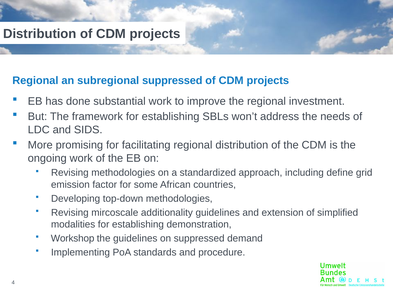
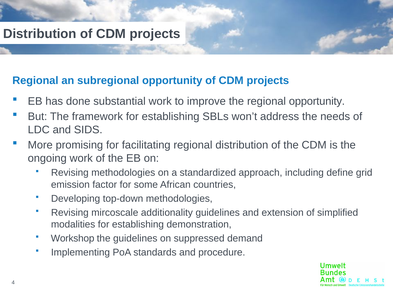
subregional suppressed: suppressed -> opportunity
regional investment: investment -> opportunity
